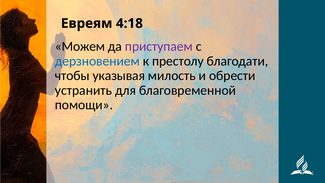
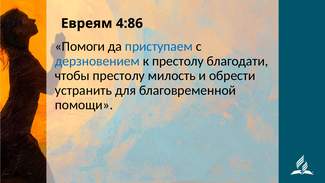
4:18: 4:18 -> 4:86
Можем: Можем -> Помоги
приступаем colour: purple -> blue
чтобы указывая: указывая -> престолу
